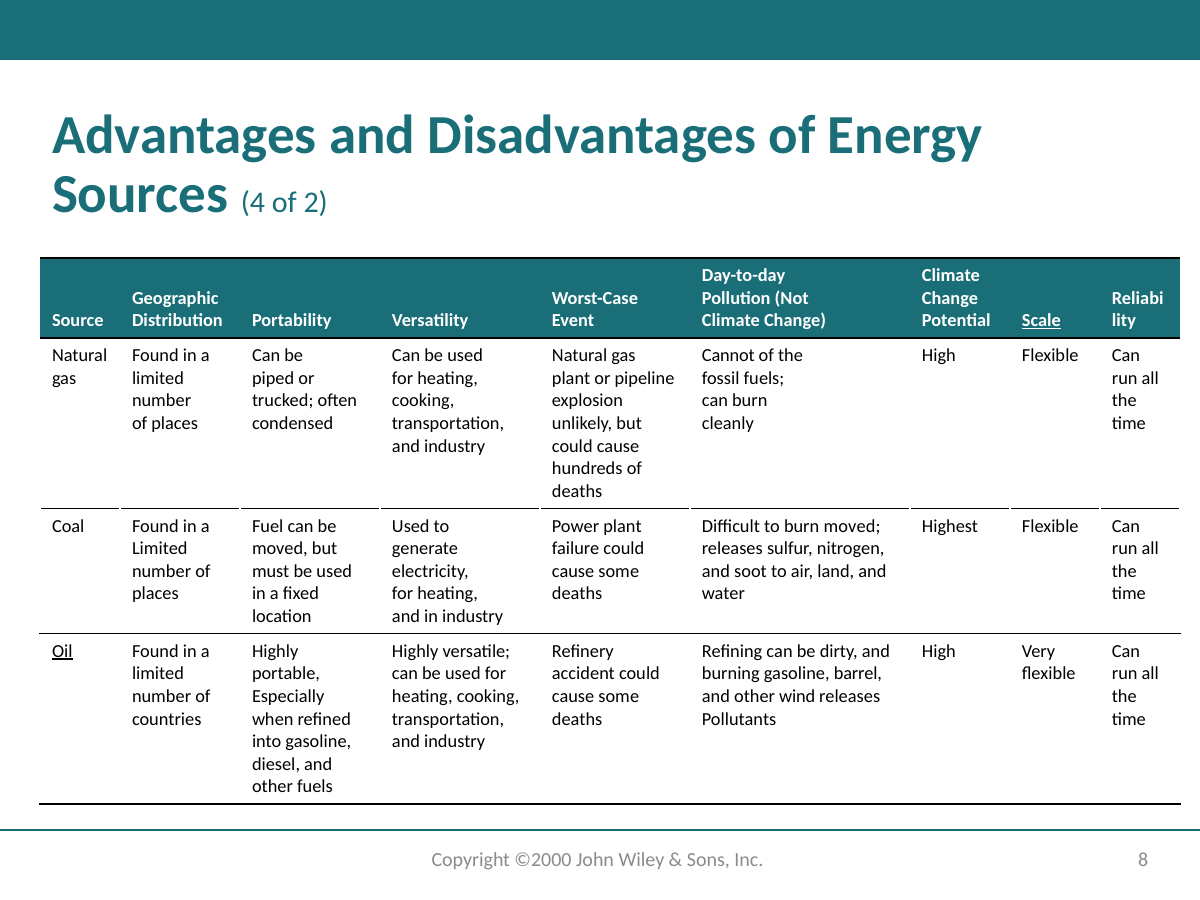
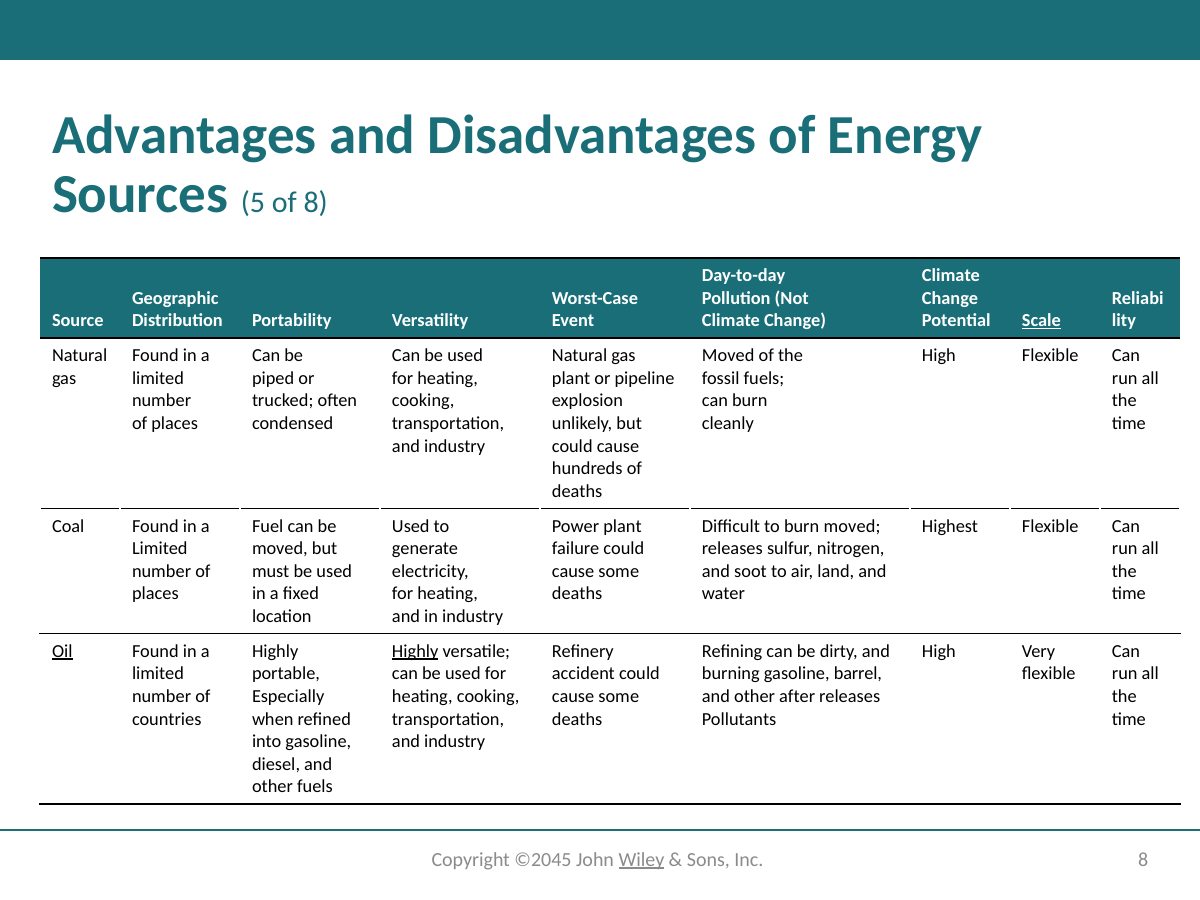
4: 4 -> 5
of 2: 2 -> 8
Cannot at (728, 356): Cannot -> Moved
Highly at (415, 651) underline: none -> present
wind: wind -> after
©2000: ©2000 -> ©2045
Wiley underline: none -> present
